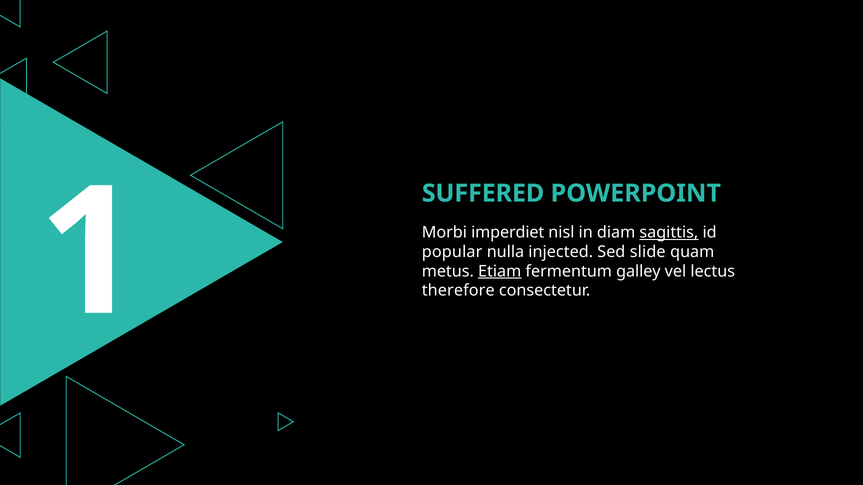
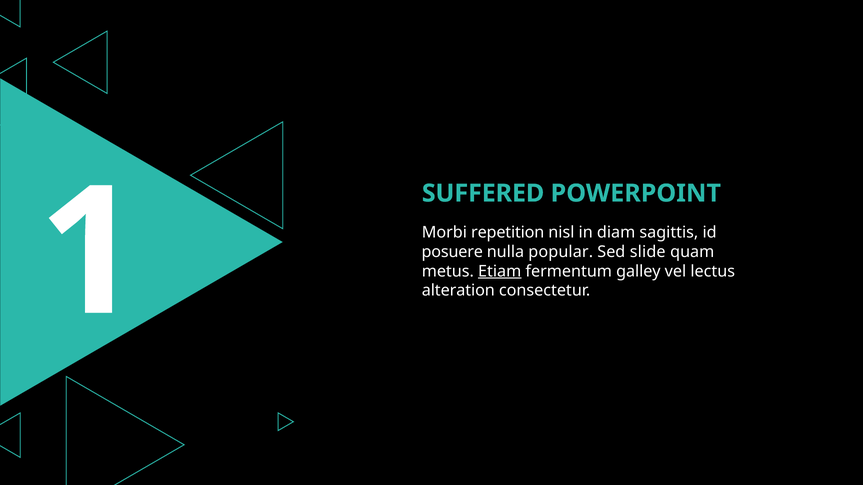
imperdiet: imperdiet -> repetition
sagittis underline: present -> none
popular: popular -> posuere
injected: injected -> popular
therefore: therefore -> alteration
